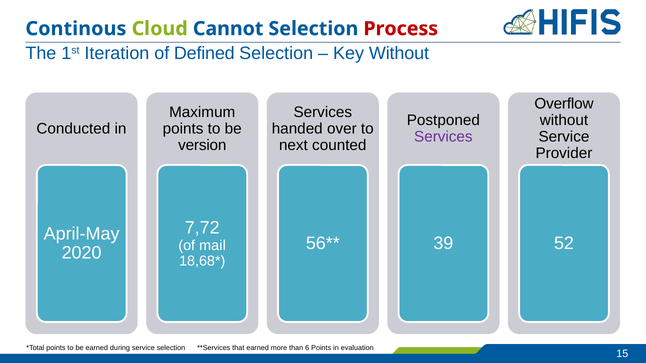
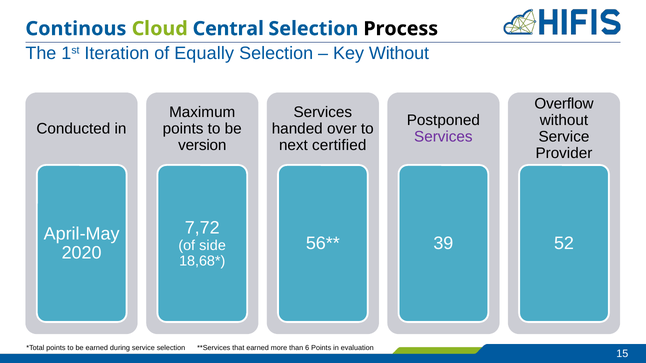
Cannot: Cannot -> Central
Process colour: red -> black
Defined: Defined -> Equally
counted: counted -> certified
mail: mail -> side
